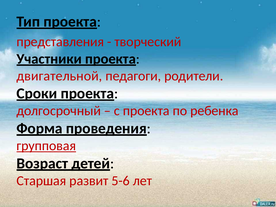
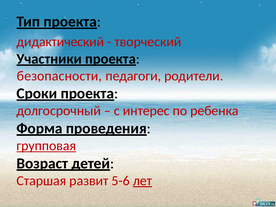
представления: представления -> дидактический
двигательной: двигательной -> безопасности
с проекта: проекта -> интерес
лет underline: none -> present
